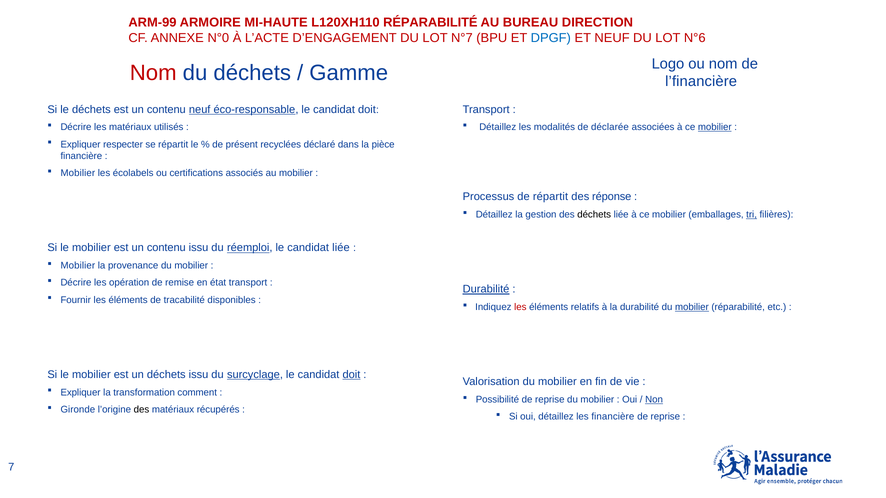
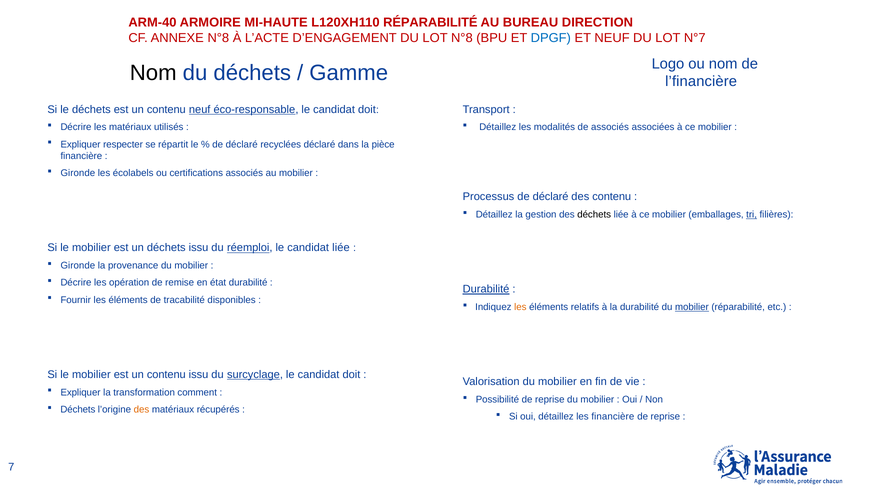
ARM-99: ARM-99 -> ARM-40
ANNEXE N°0: N°0 -> N°8
LOT N°7: N°7 -> N°8
N°6: N°6 -> N°7
Nom at (153, 73) colour: red -> black
de déclarée: déclarée -> associés
mobilier at (715, 127) underline: present -> none
présent at (242, 145): présent -> déclaré
Mobilier at (78, 173): Mobilier -> Gironde
Processus de répartit: répartit -> déclaré
des réponse: réponse -> contenu
mobilier est un contenu: contenu -> déchets
Mobilier at (78, 266): Mobilier -> Gironde
état transport: transport -> durabilité
les at (520, 307) colour: red -> orange
mobilier est un déchets: déchets -> contenu
doit at (351, 375) underline: present -> none
Non underline: present -> none
Gironde at (78, 410): Gironde -> Déchets
des at (141, 410) colour: black -> orange
